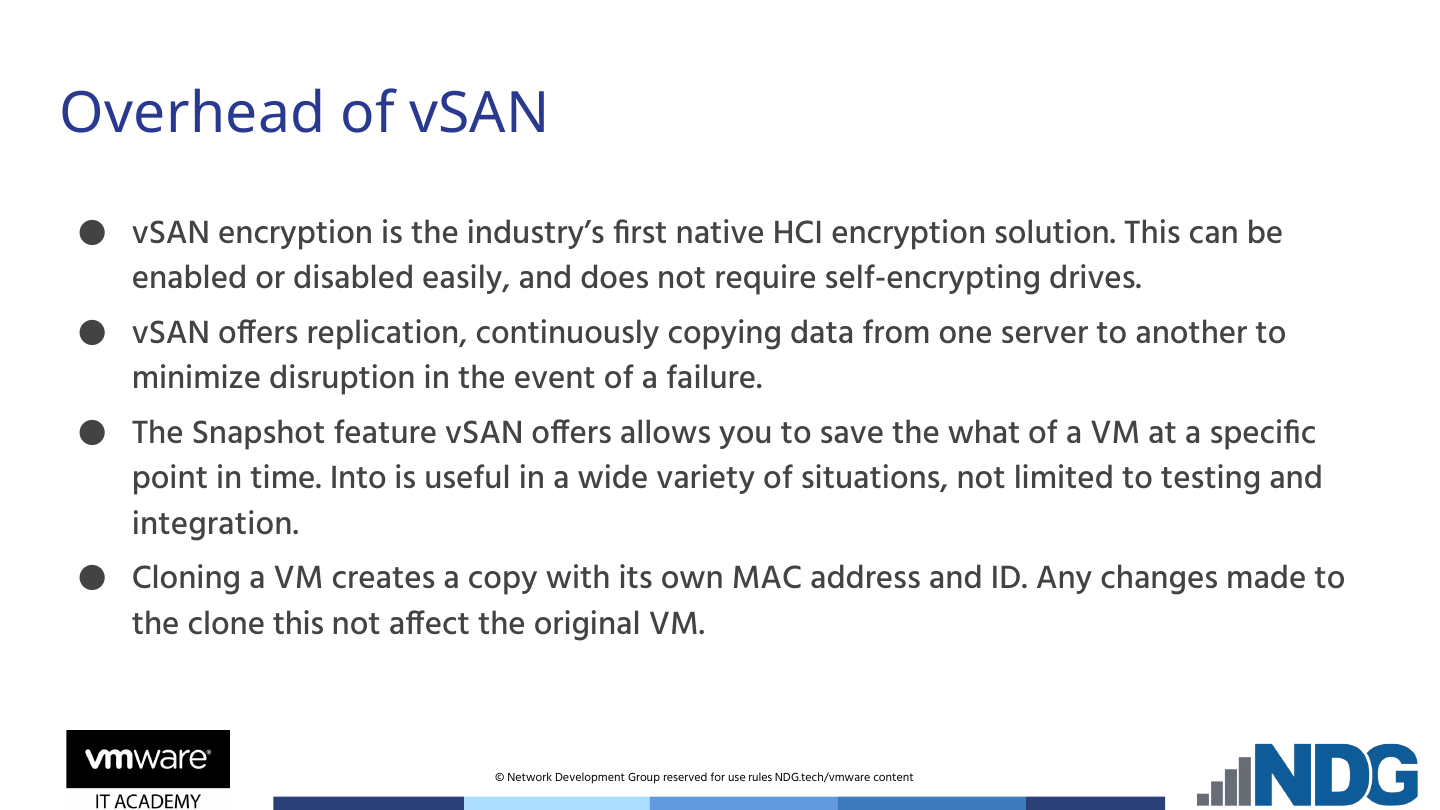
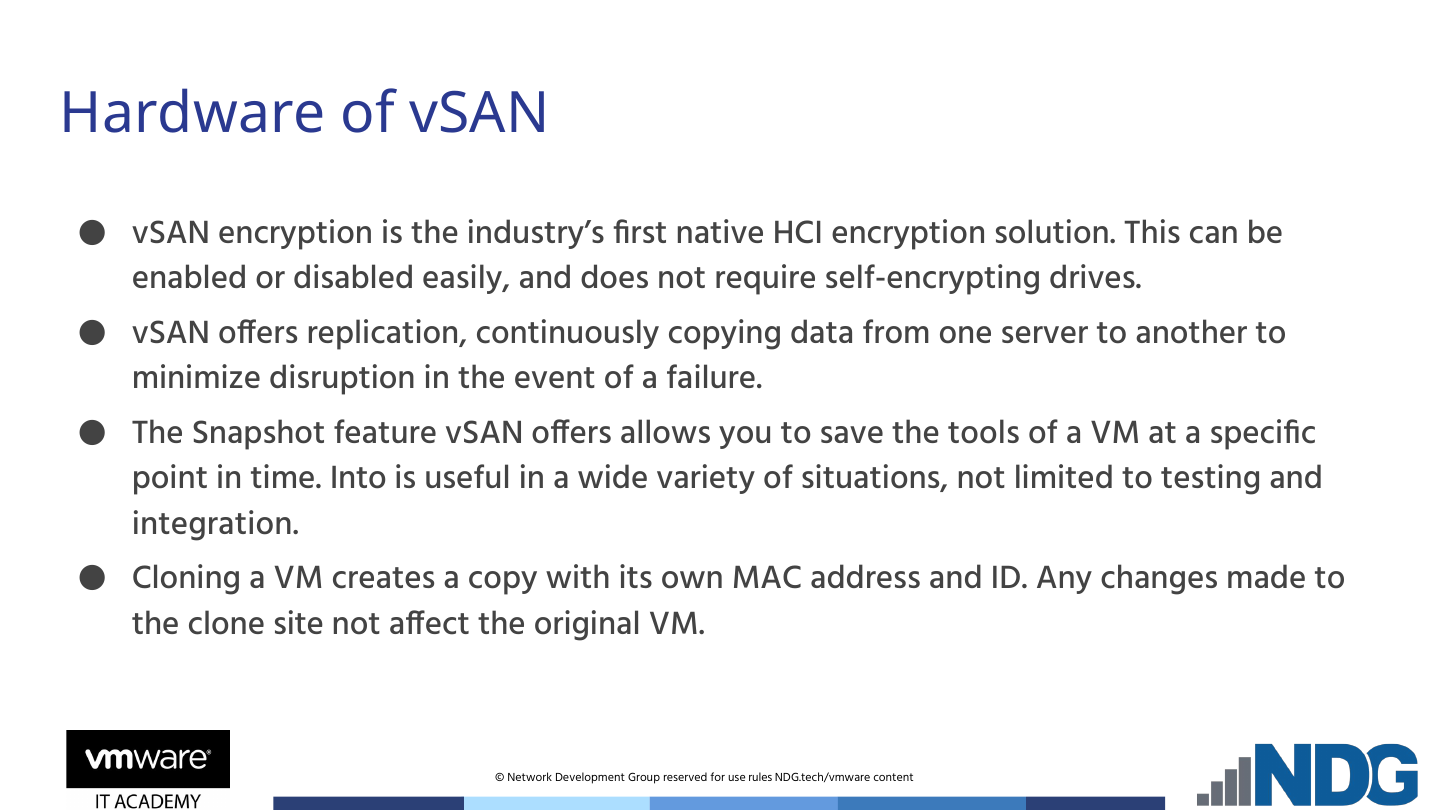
Overhead: Overhead -> Hardware
what: what -> tools
clone this: this -> site
